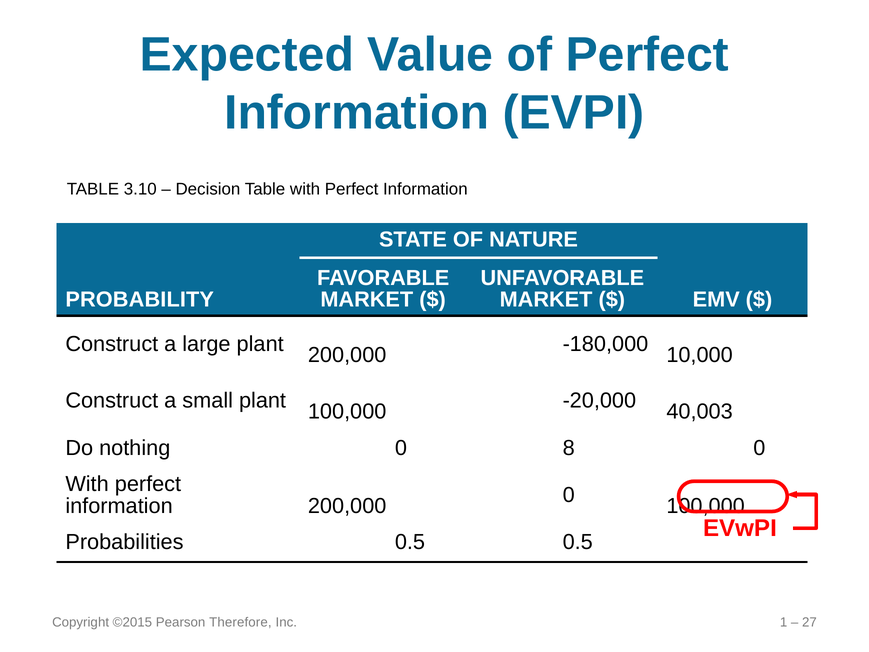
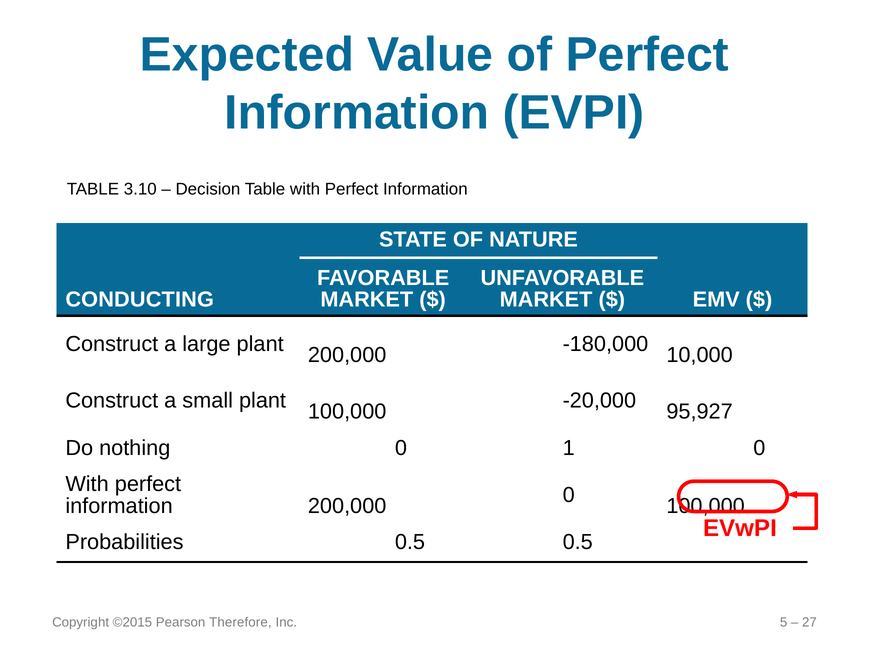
PROBABILITY: PROBABILITY -> CONDUCTING
40,003: 40,003 -> 95,927
8: 8 -> 1
1: 1 -> 5
